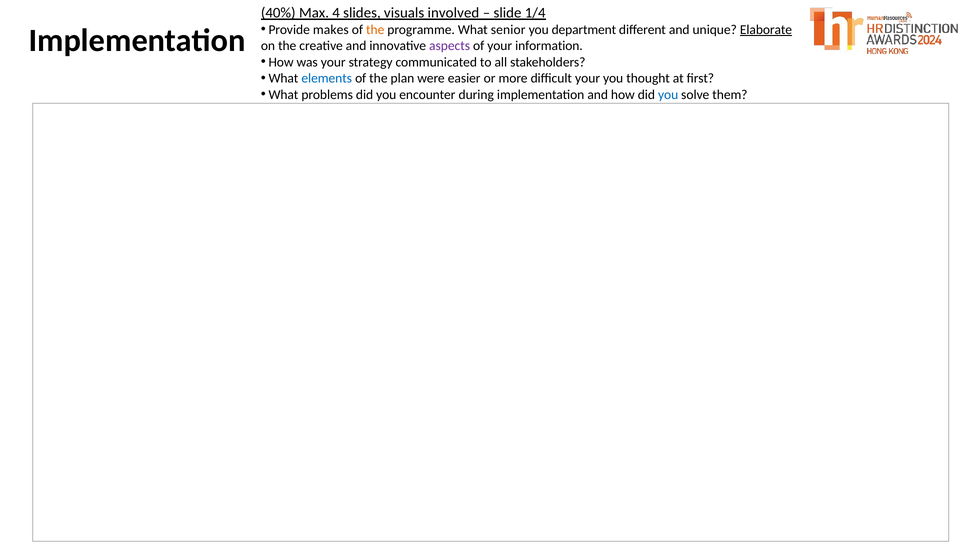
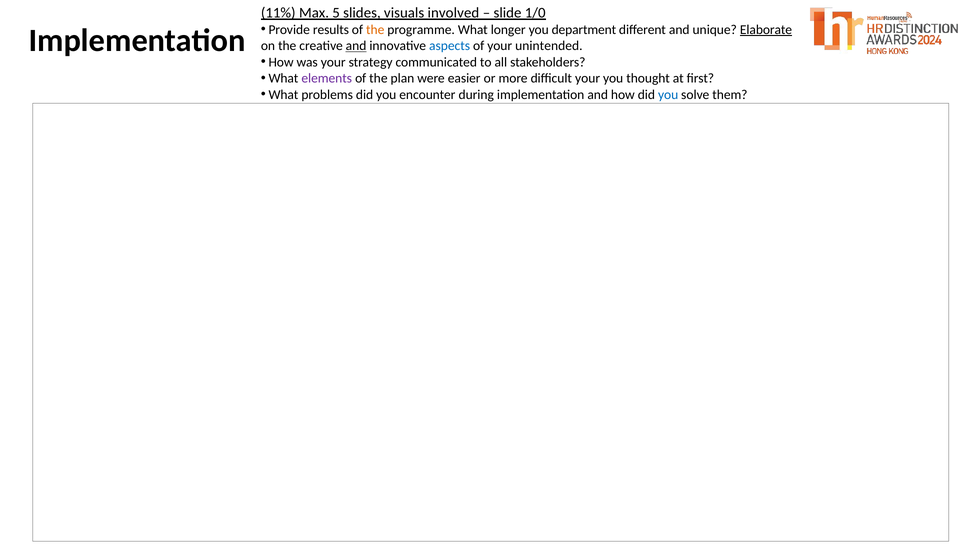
40%: 40% -> 11%
4: 4 -> 5
1/4: 1/4 -> 1/0
makes: makes -> results
senior: senior -> longer
and at (356, 46) underline: none -> present
aspects colour: purple -> blue
information: information -> unintended
elements colour: blue -> purple
